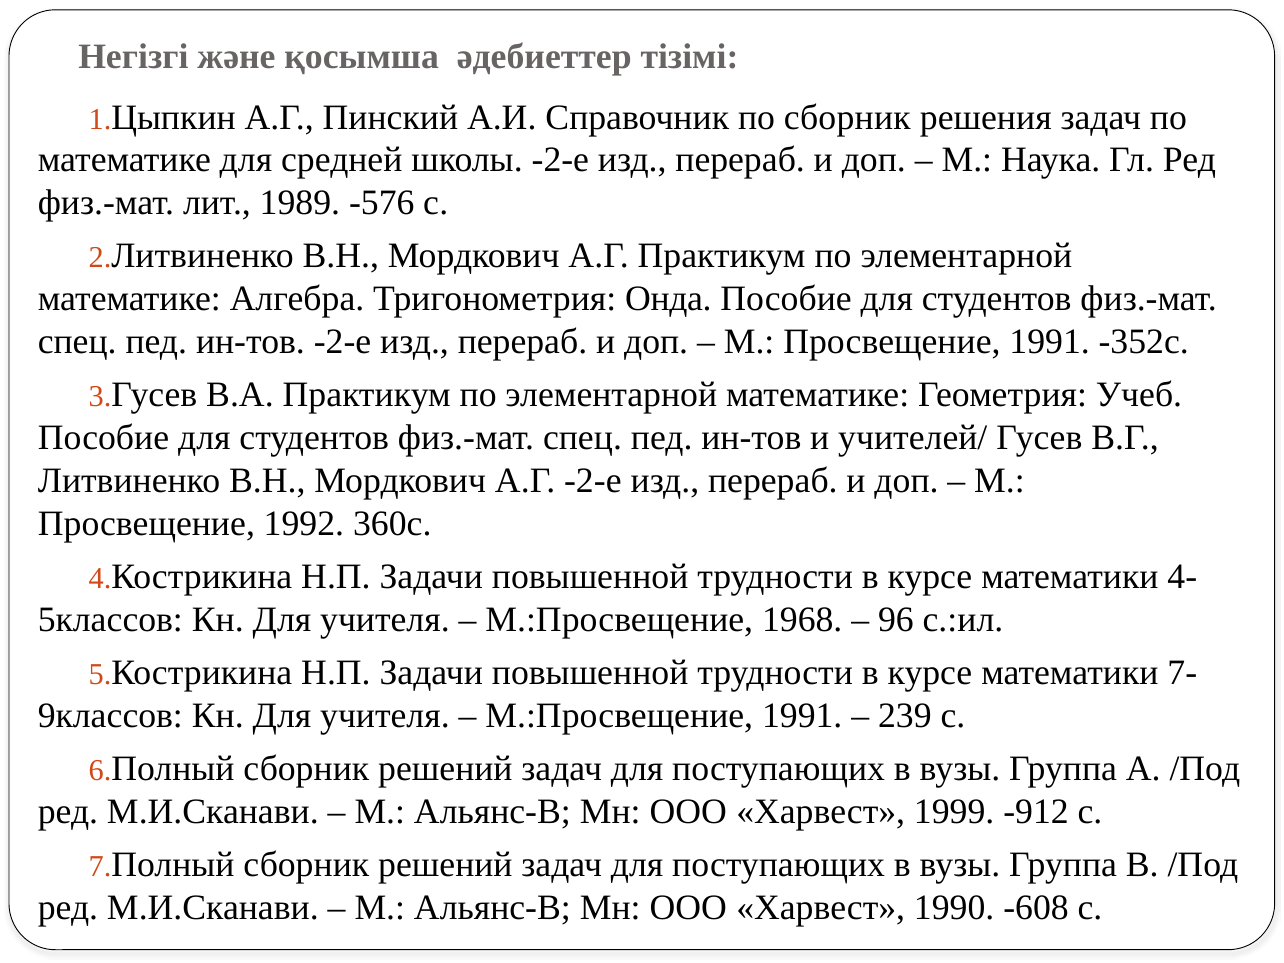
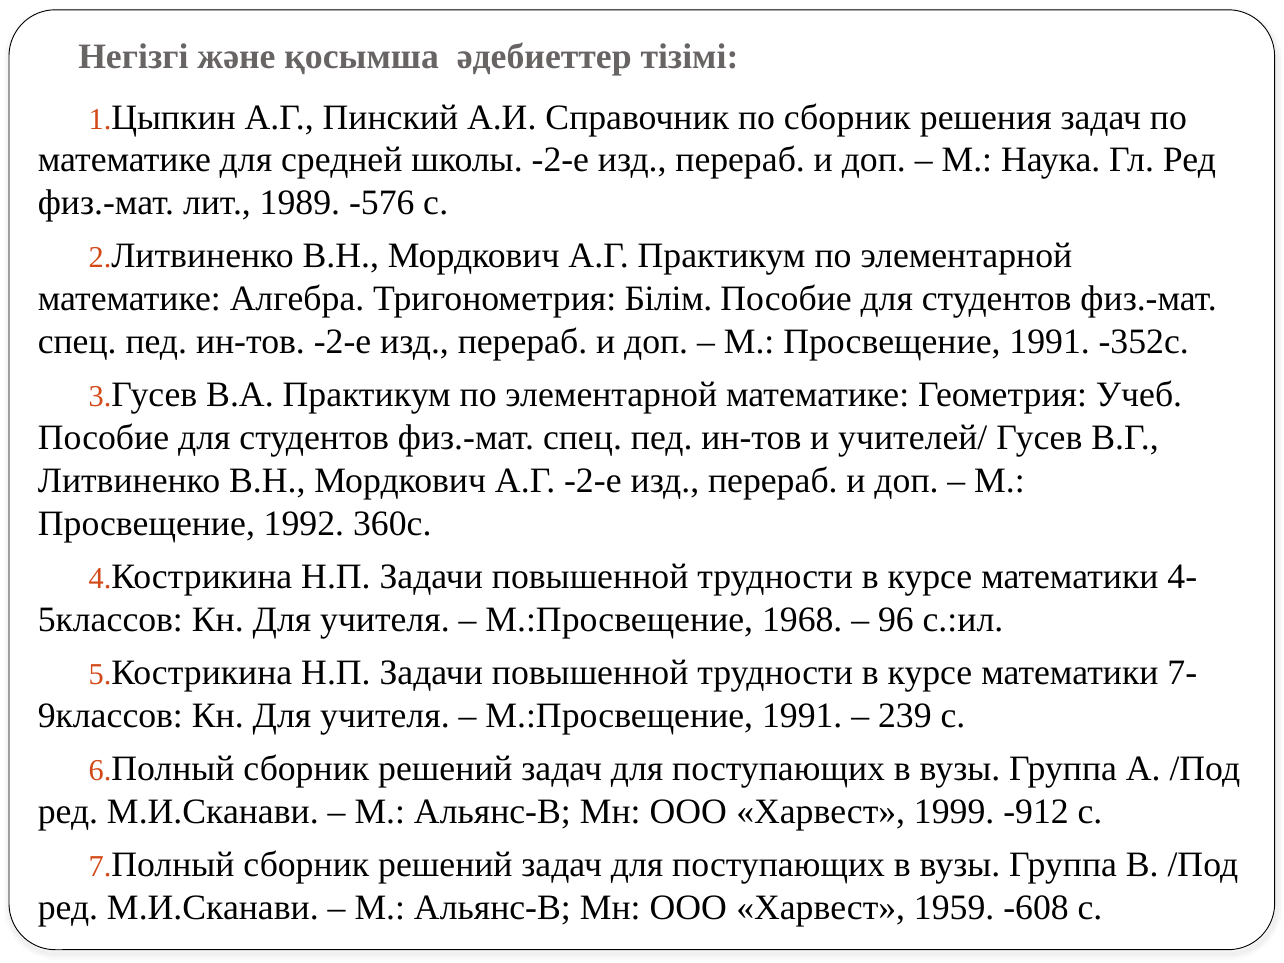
Онда: Онда -> Білім
1990: 1990 -> 1959
